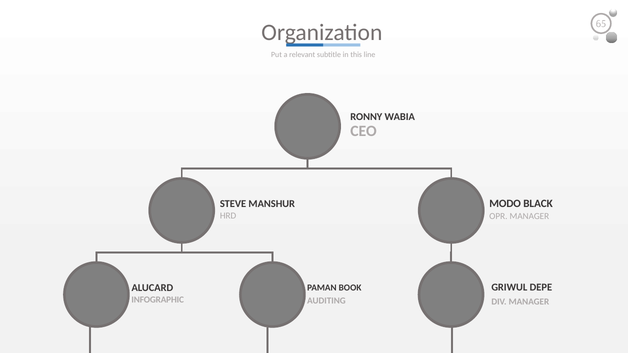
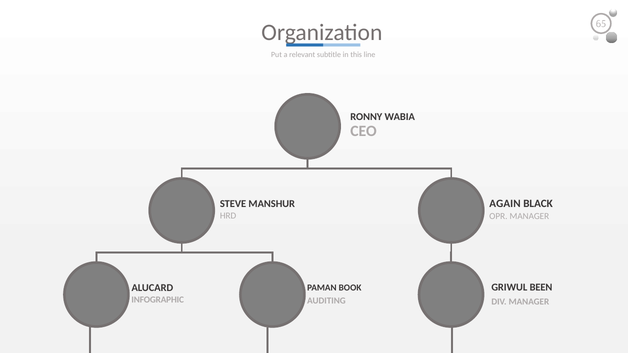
MODO: MODO -> AGAIN
DEPE: DEPE -> BEEN
